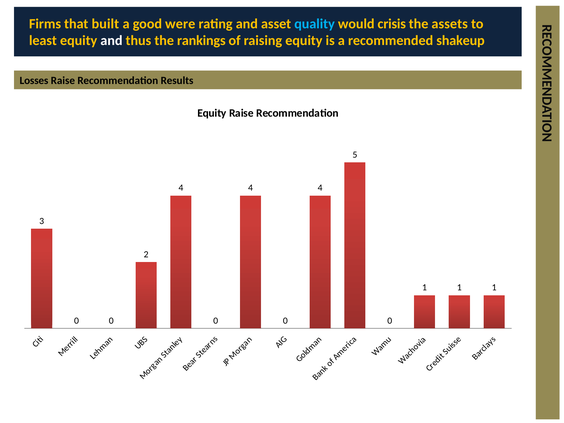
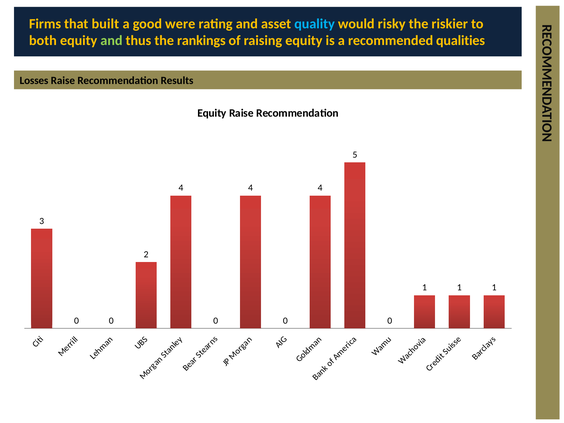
crisis: crisis -> risky
assets: assets -> riskier
least: least -> both
and at (111, 41) colour: white -> light green
shakeup: shakeup -> qualities
